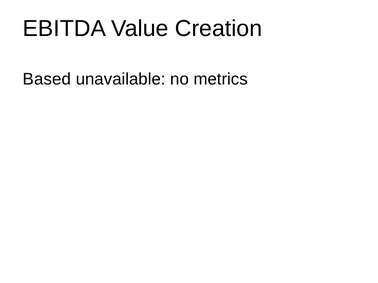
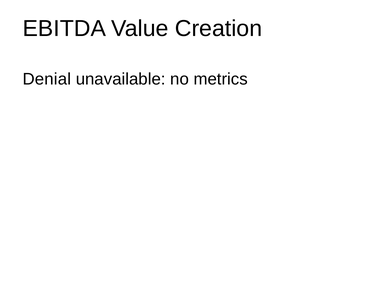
Based: Based -> Denial
